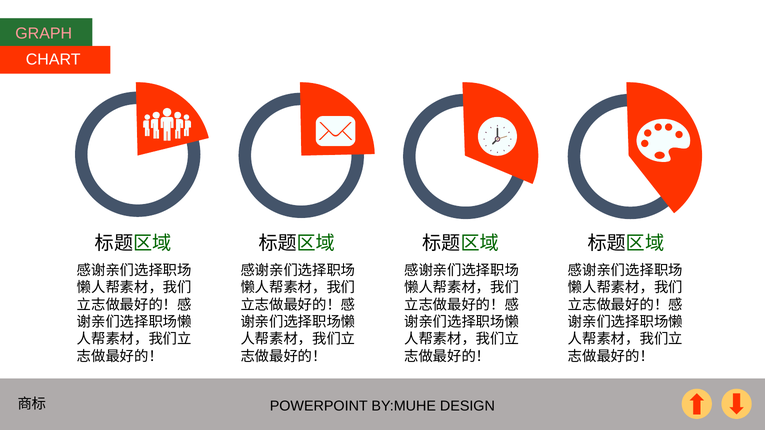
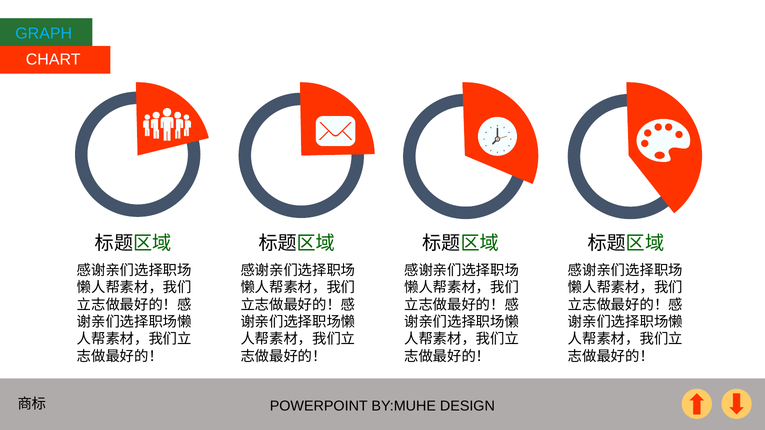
GRAPH colour: pink -> light blue
